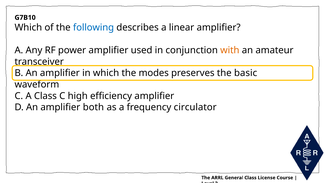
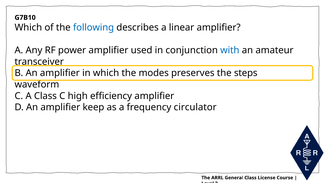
with colour: orange -> blue
basic: basic -> steps
both: both -> keep
